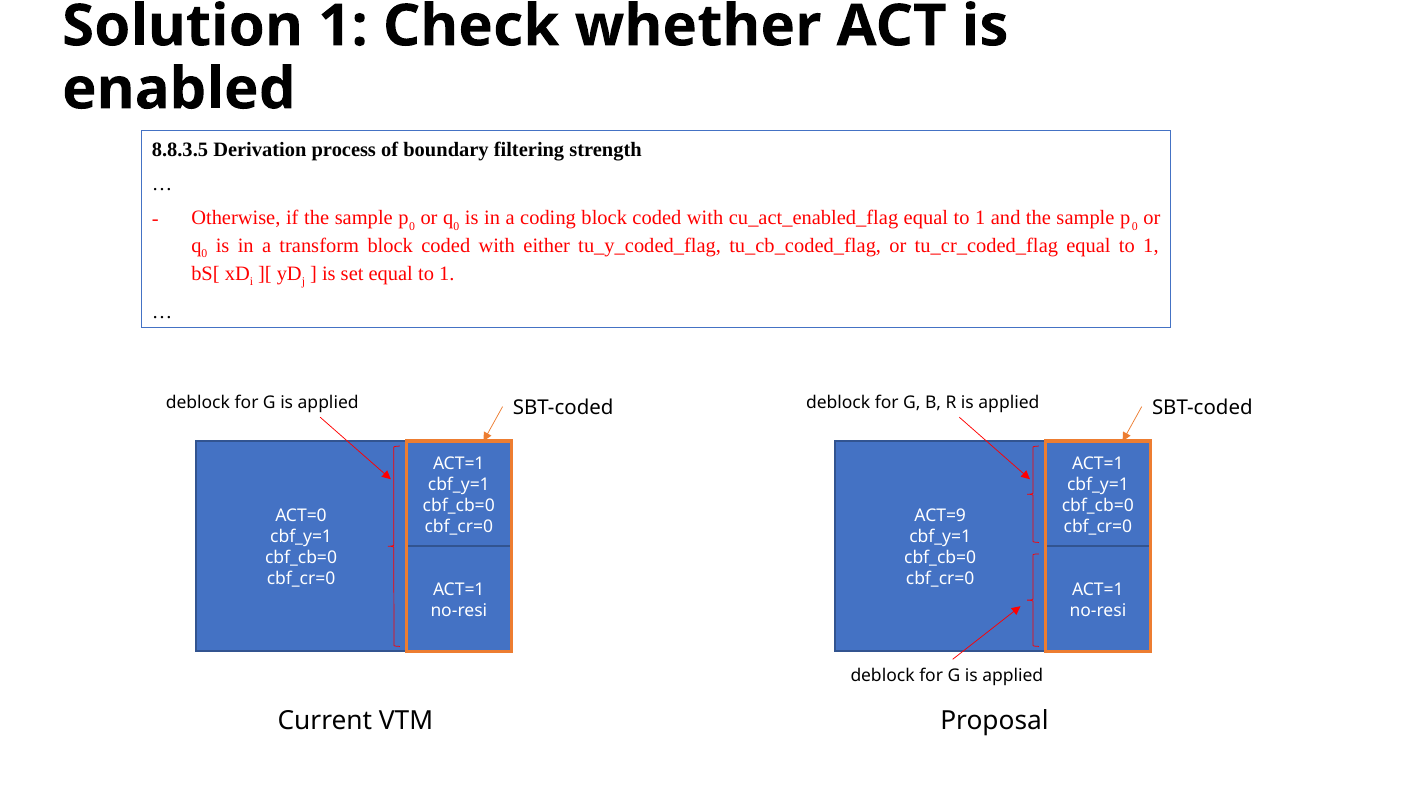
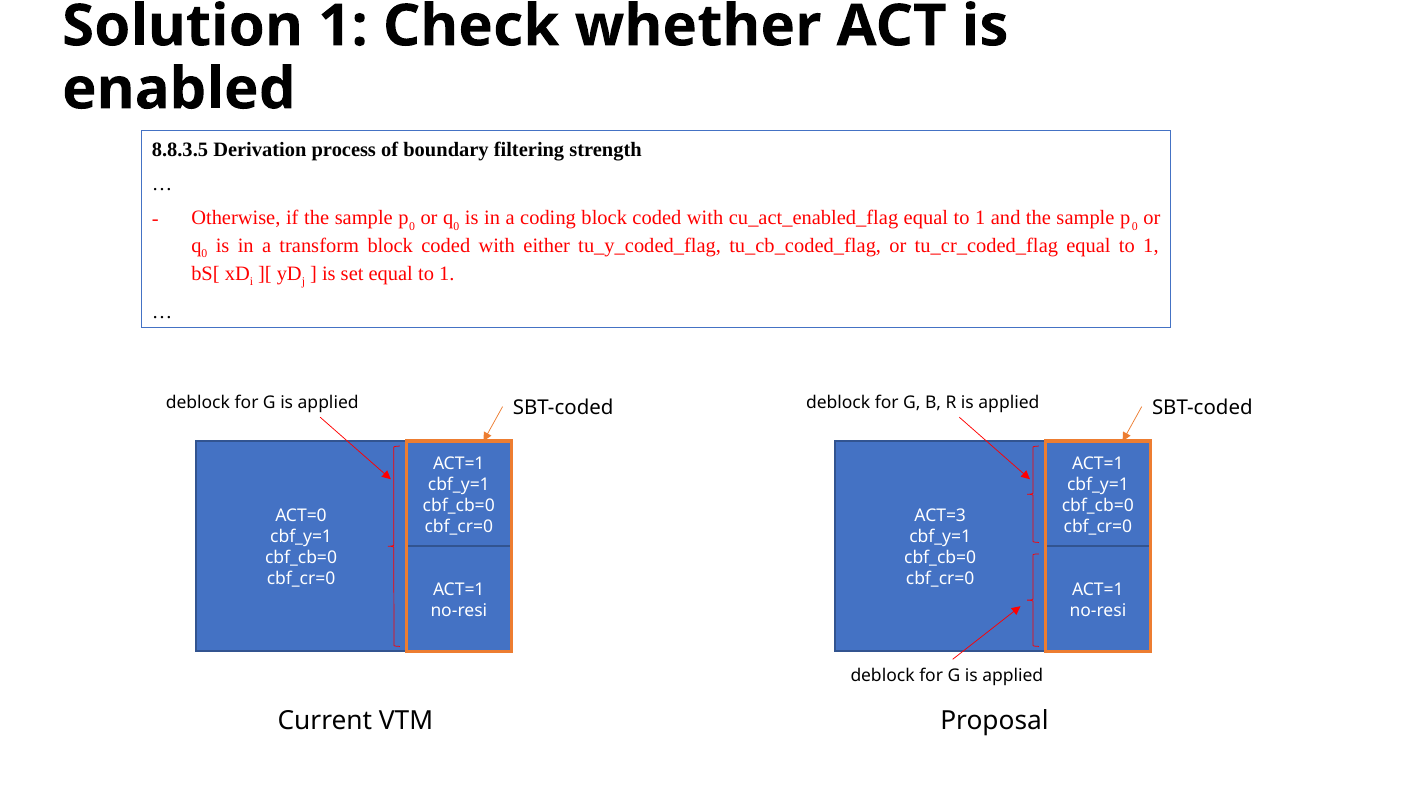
ACT=9: ACT=9 -> ACT=3
